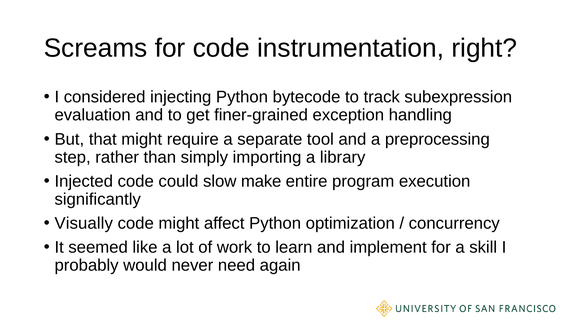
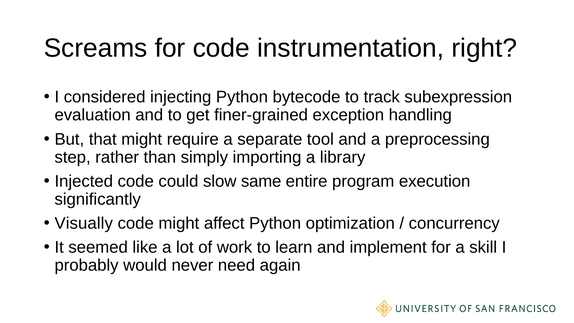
make: make -> same
